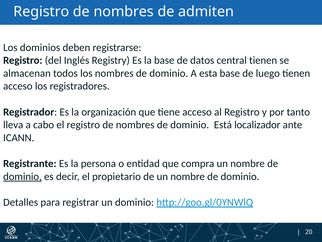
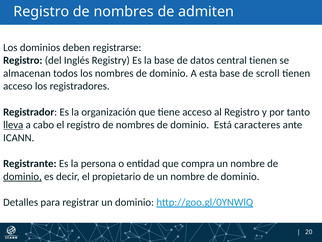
luego: luego -> scroll
lleva underline: none -> present
localizador: localizador -> caracteres
